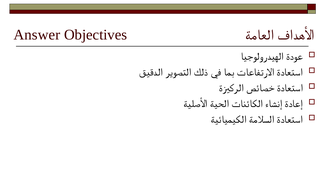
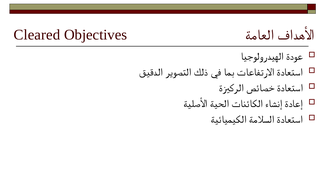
Answer: Answer -> Cleared
